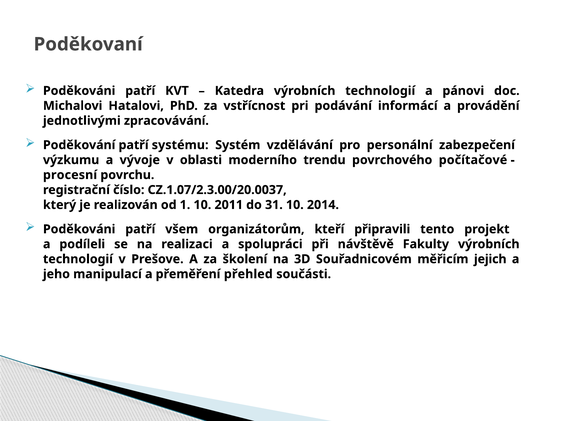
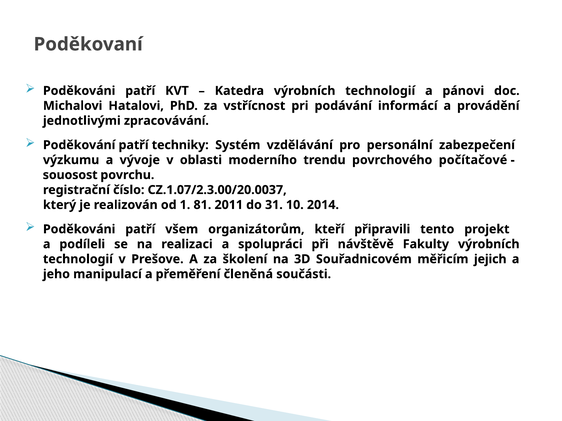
systému: systému -> techniky
procesní: procesní -> souosost
1 10: 10 -> 81
přehled: přehled -> členěná
